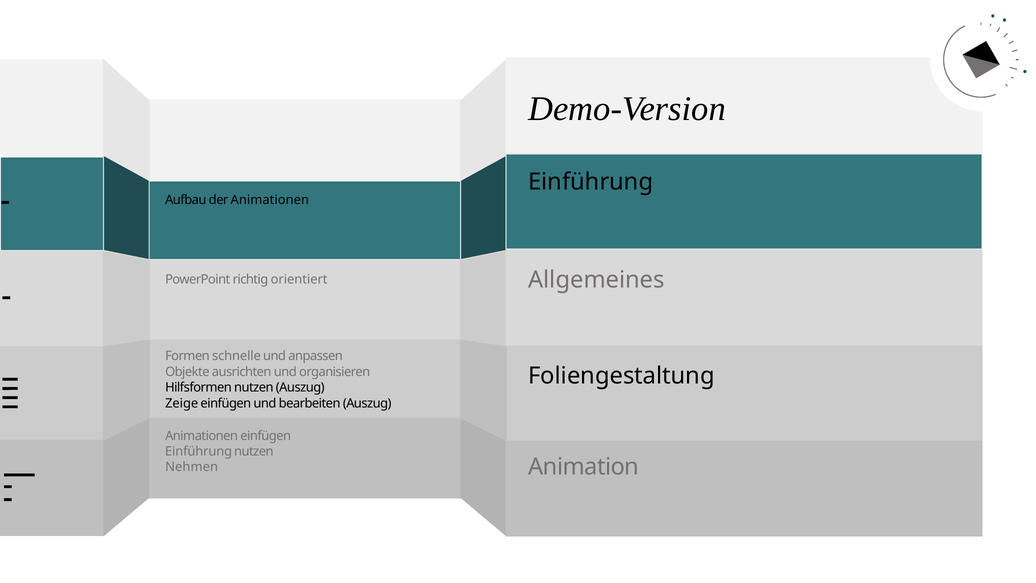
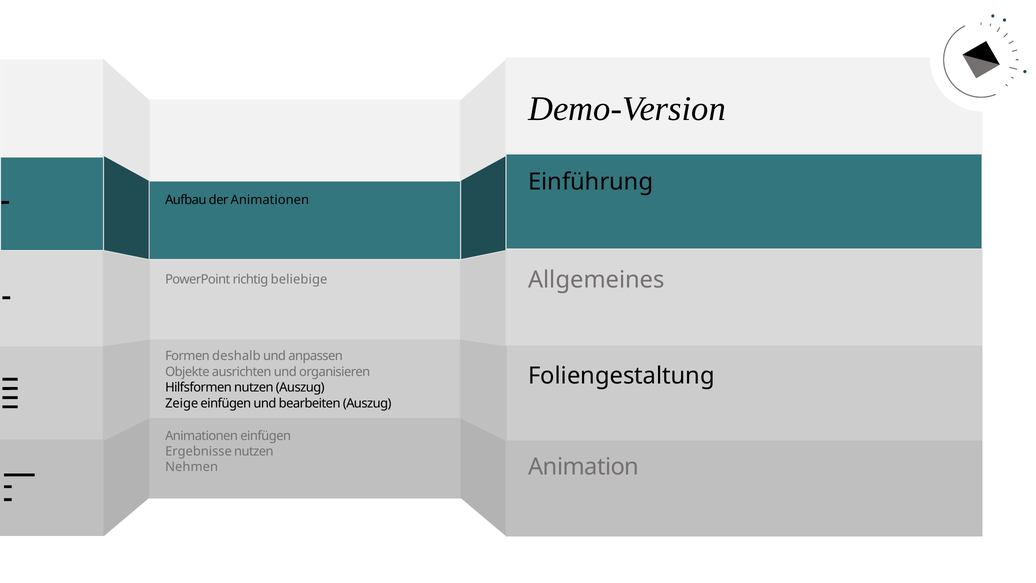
orientiert: orientiert -> beliebige
schnelle: schnelle -> deshalb
Einführung at (199, 451): Einführung -> Ergebnisse
